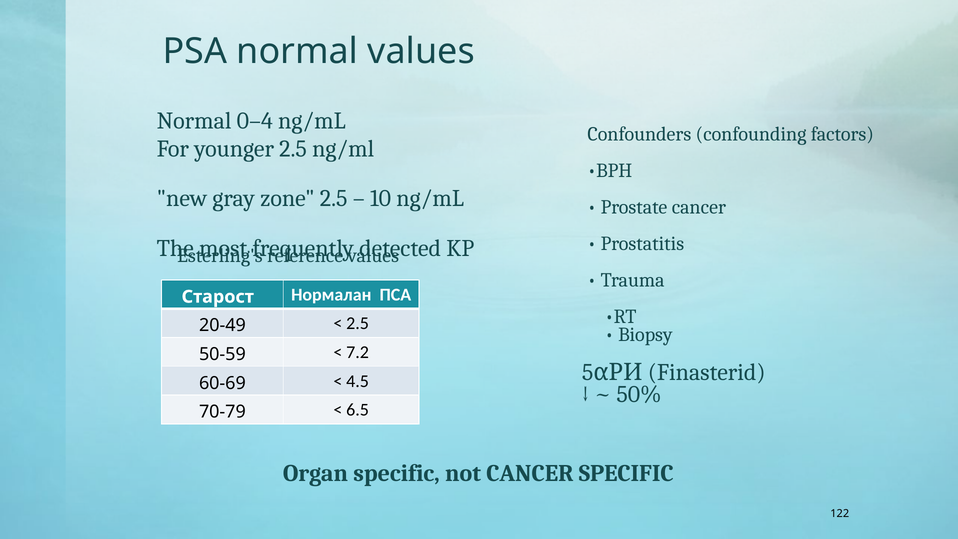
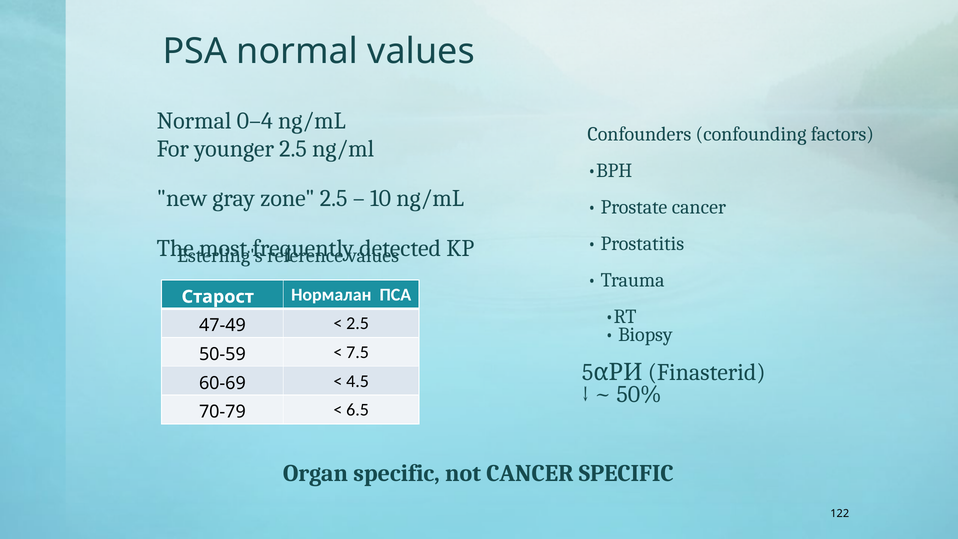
20-49: 20-49 -> 47-49
7.2: 7.2 -> 7.5
